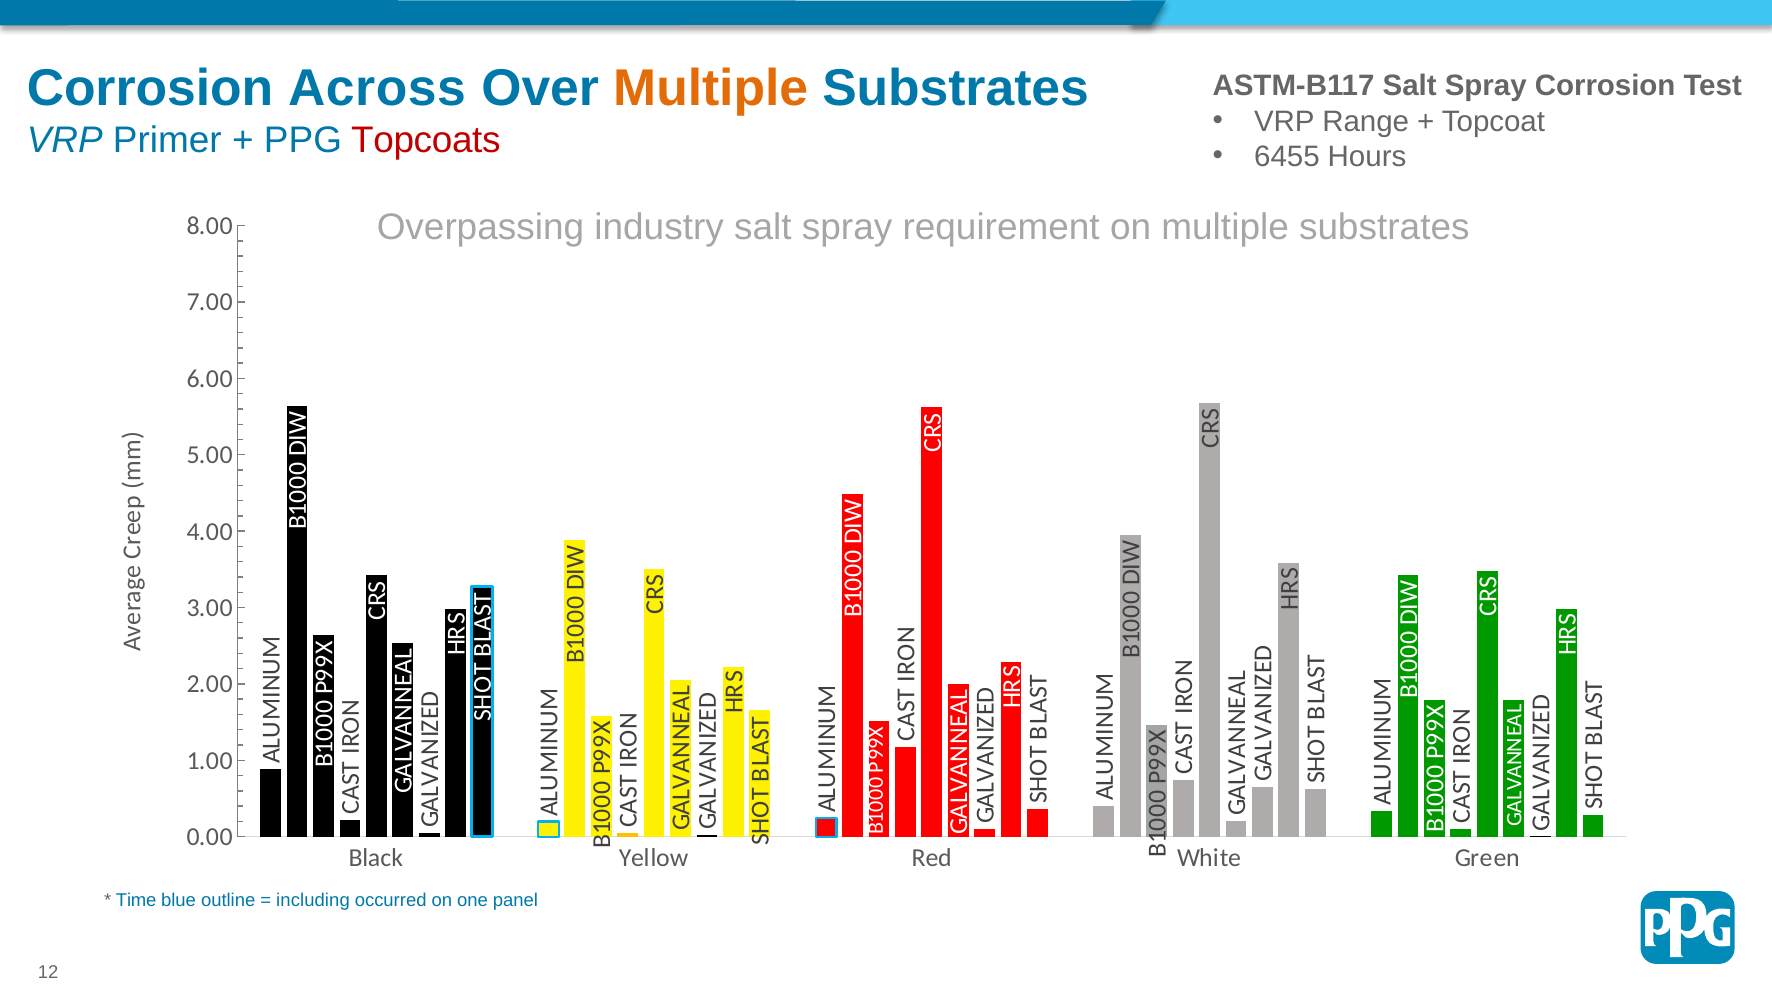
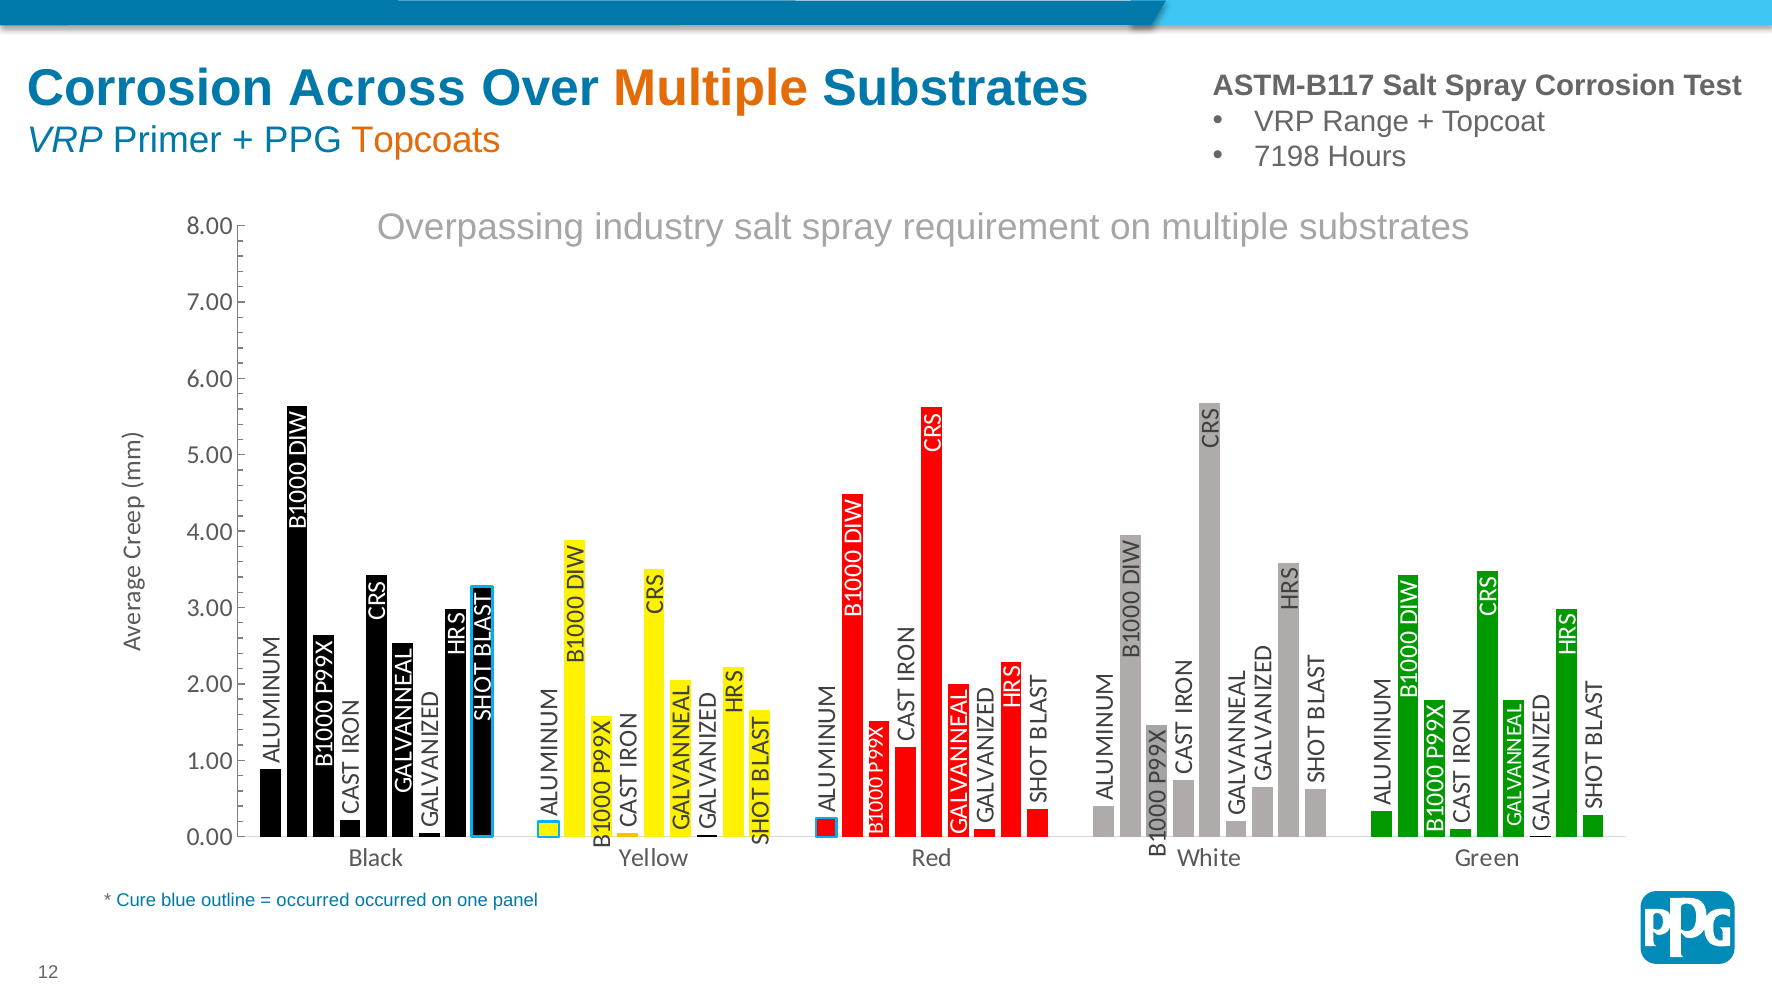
Topcoats colour: red -> orange
6455: 6455 -> 7198
Time: Time -> Cure
including at (313, 900): including -> occurred
